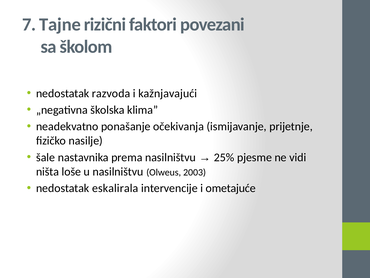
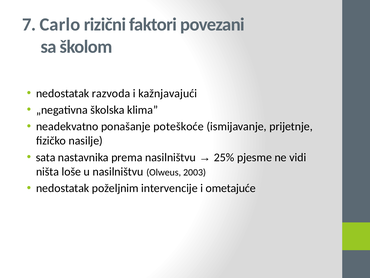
Tajne: Tajne -> Carlo
očekivanja: očekivanja -> poteškoće
šale: šale -> sata
eskalirala: eskalirala -> poželjnim
